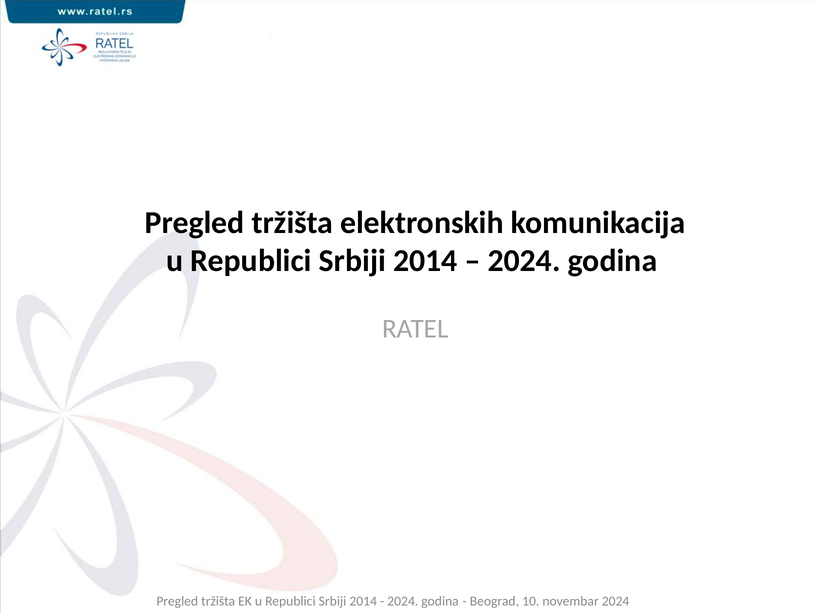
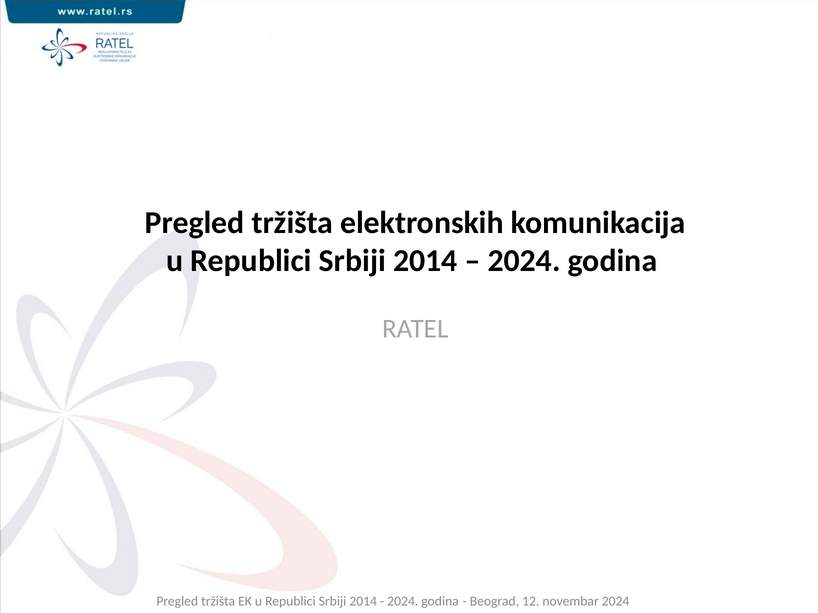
10: 10 -> 12
